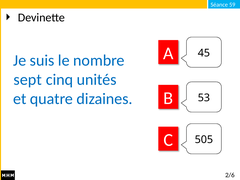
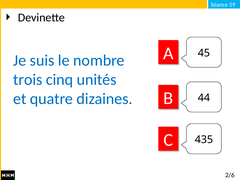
sept: sept -> trois
53: 53 -> 44
505: 505 -> 435
